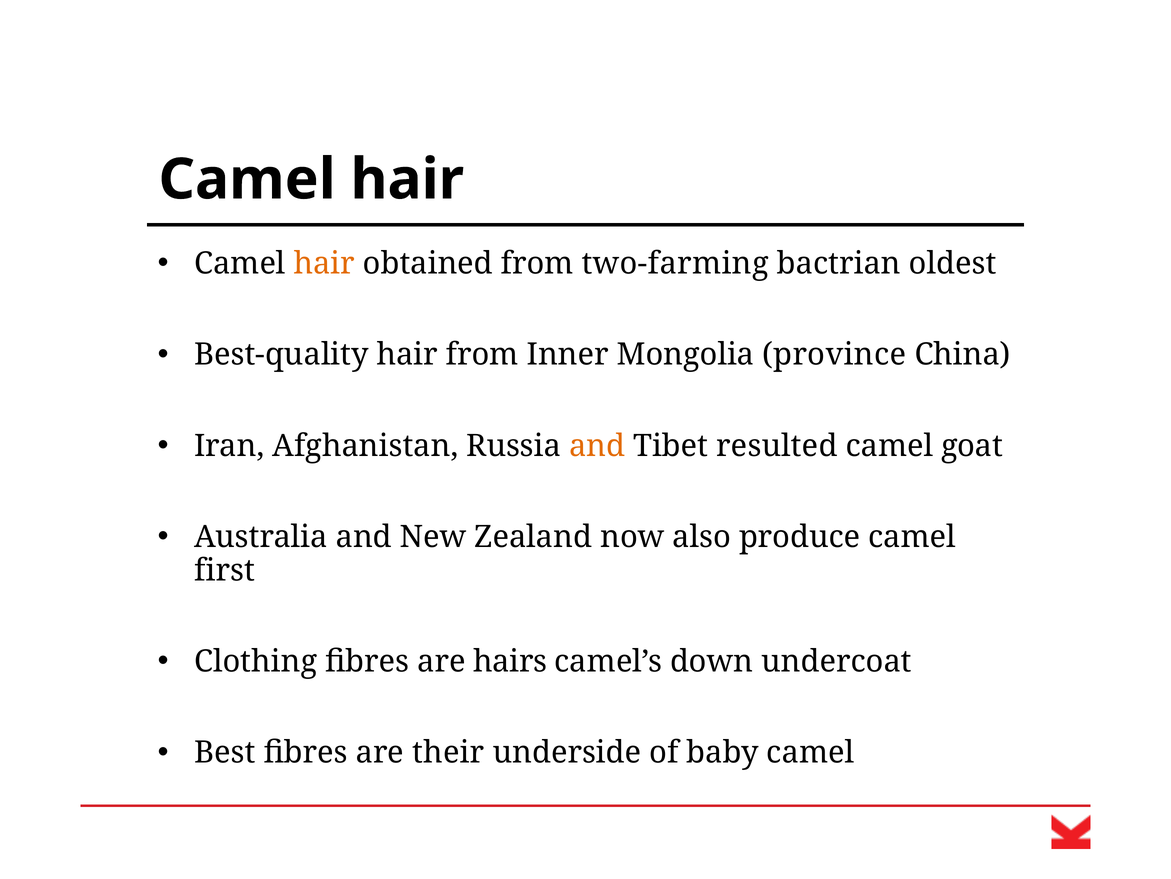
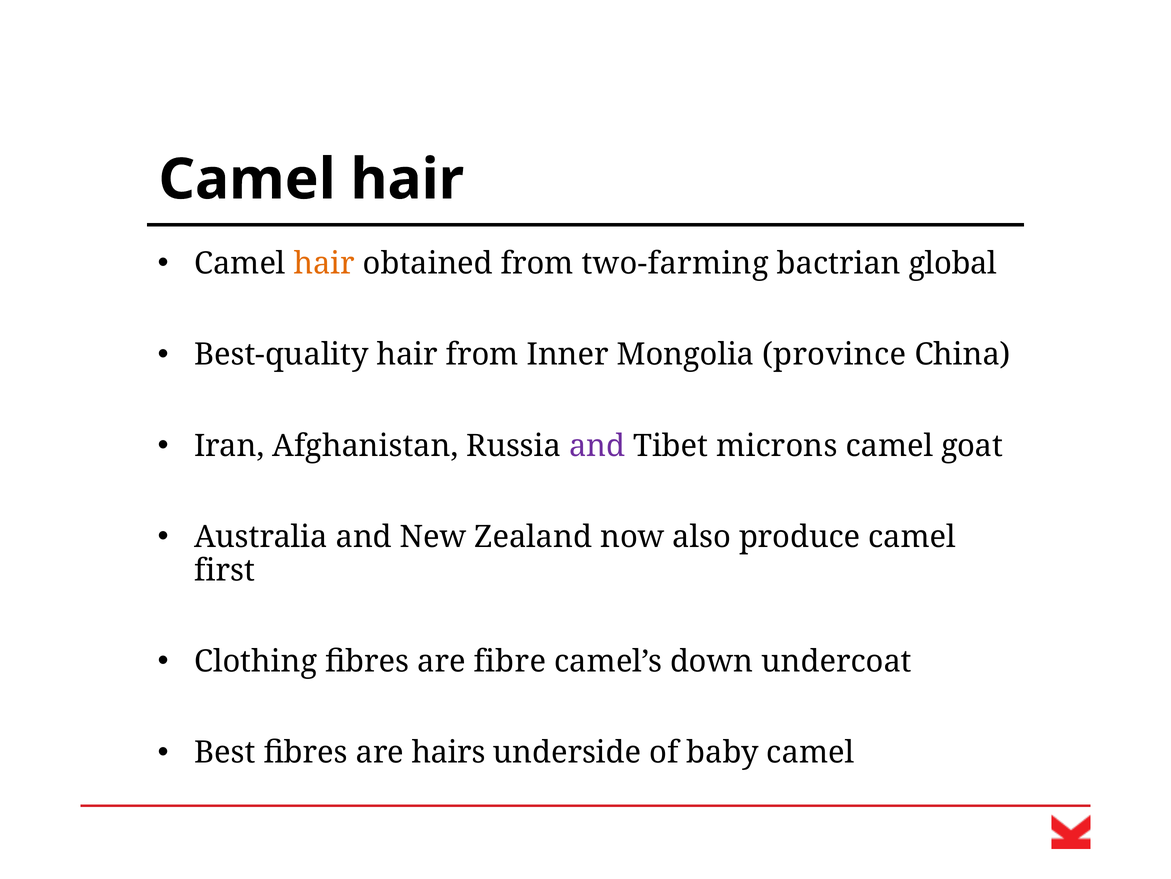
oldest: oldest -> global
and at (597, 445) colour: orange -> purple
resulted: resulted -> microns
hairs: hairs -> fibre
their: their -> hairs
